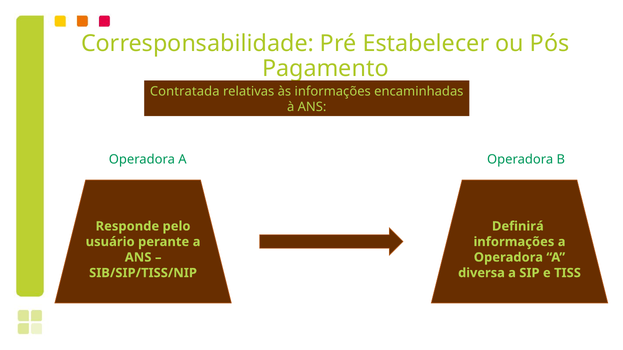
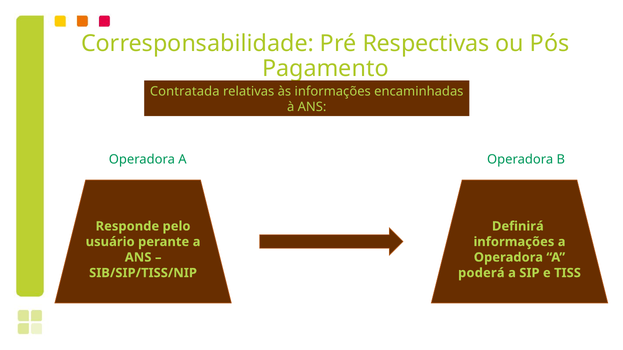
Estabelecer: Estabelecer -> Respectivas
diversa: diversa -> poderá
